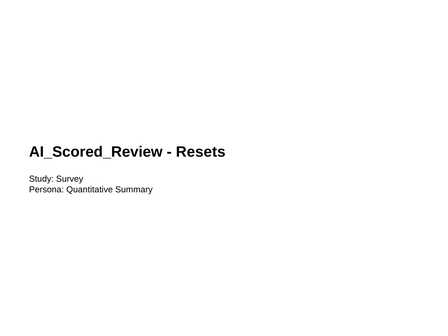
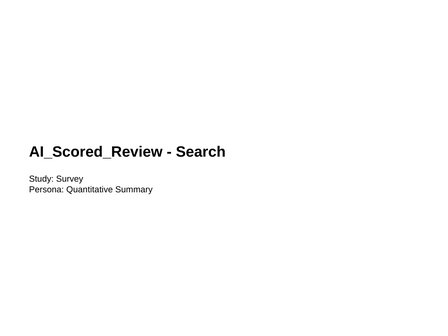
Resets: Resets -> Search
